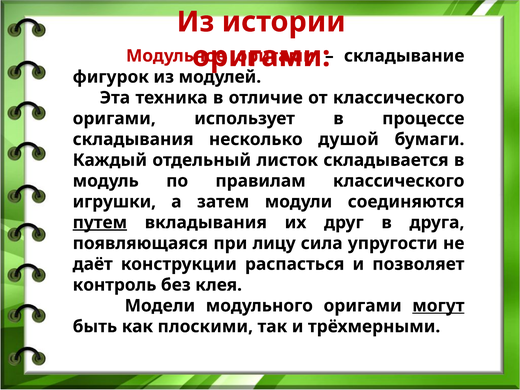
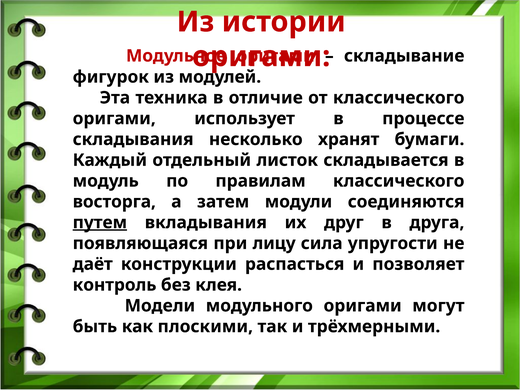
душой: душой -> хранят
игрушки: игрушки -> восторга
могут underline: present -> none
